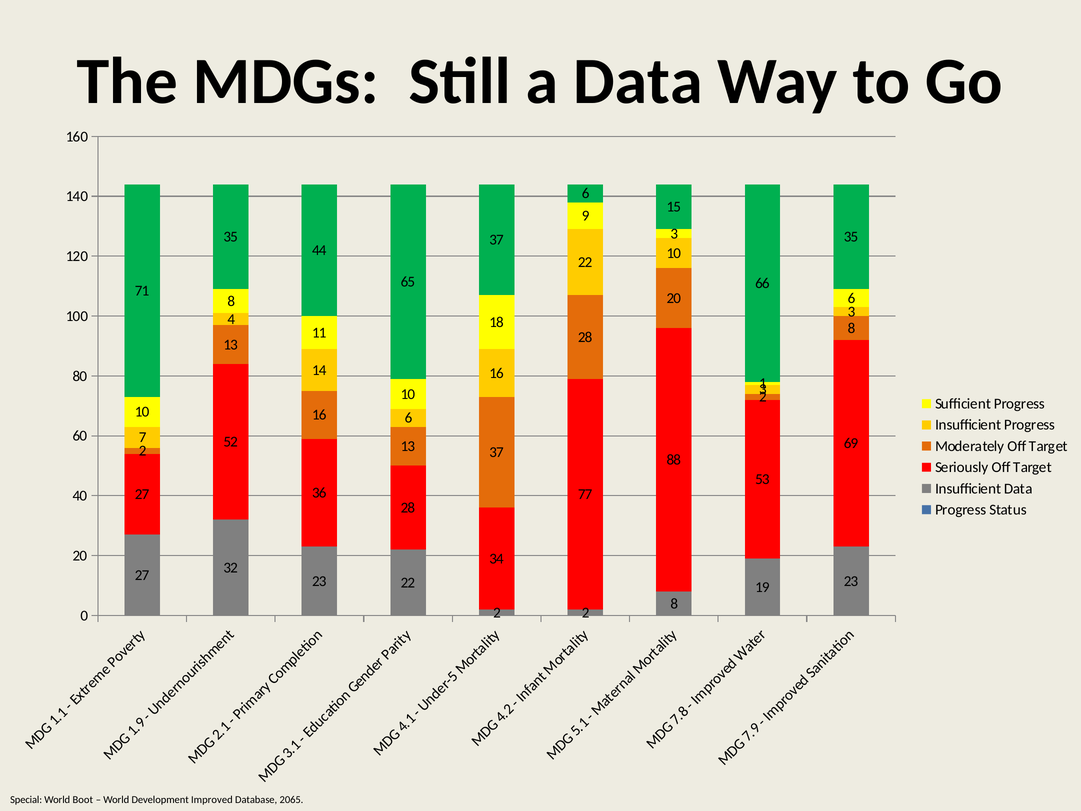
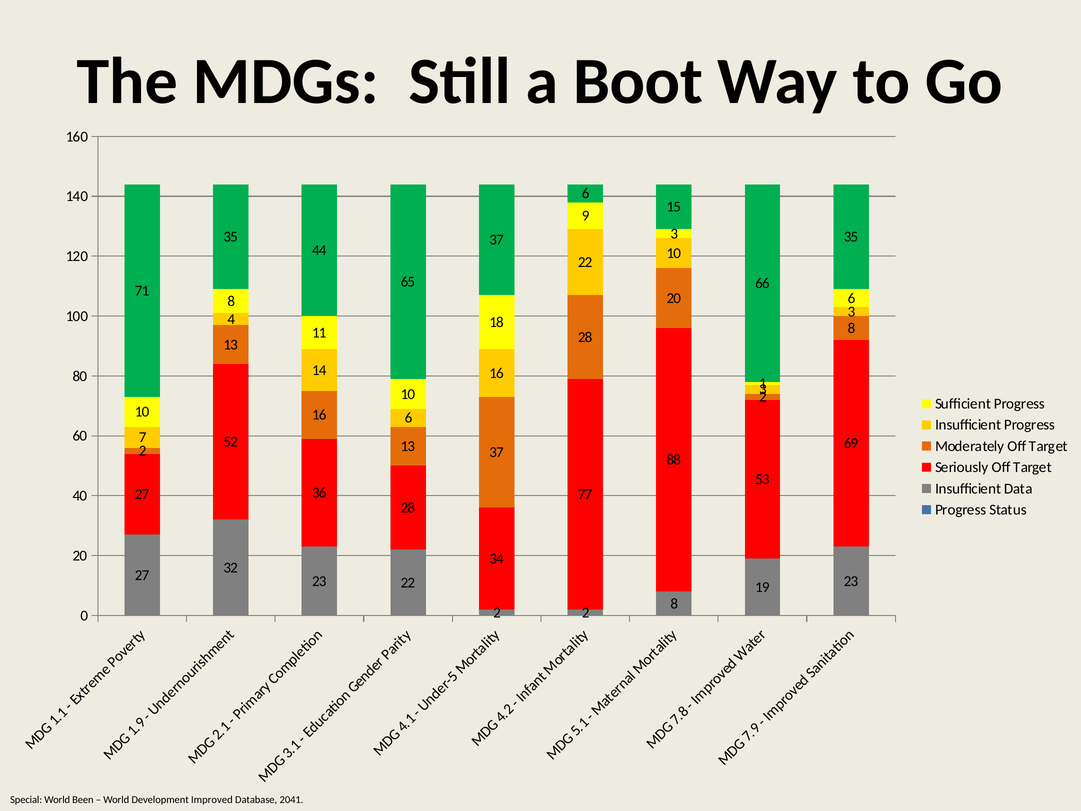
a Data: Data -> Boot
Boot: Boot -> Been
2065: 2065 -> 2041
